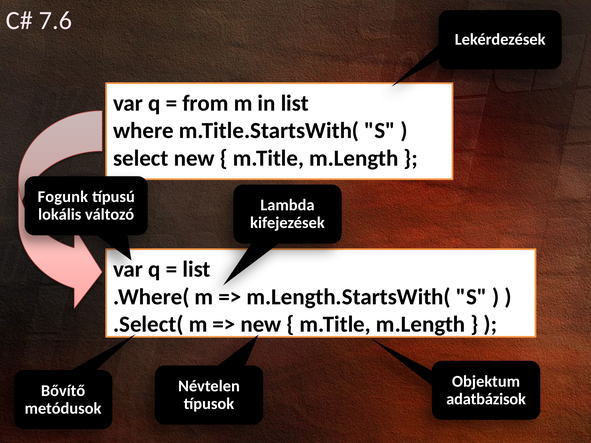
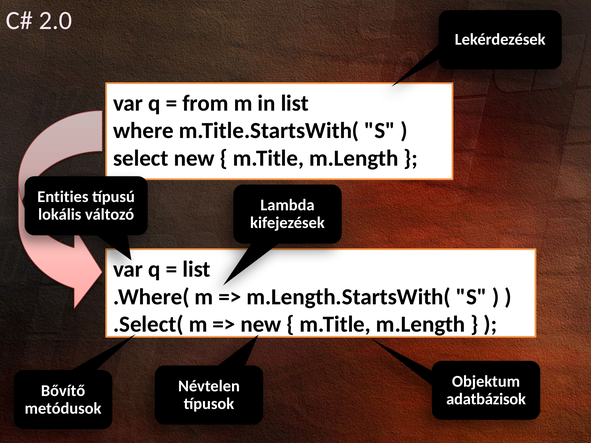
7.6: 7.6 -> 2.0
Fogunk: Fogunk -> Entities
